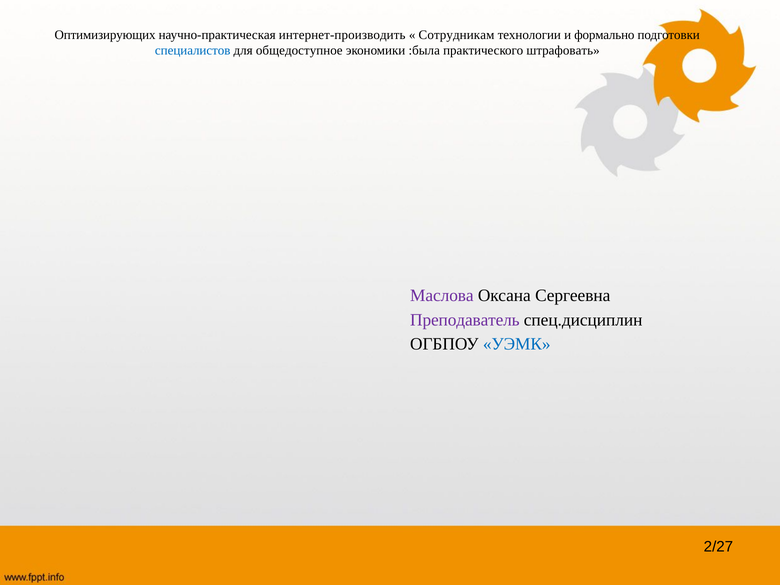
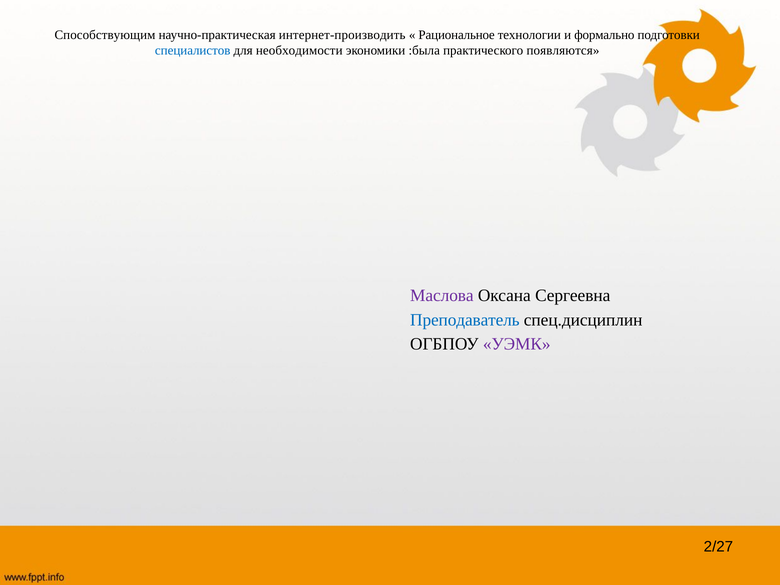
Оптимизирующих: Оптимизирующих -> Способствующим
Сотрудникам: Сотрудникам -> Рациональное
общедоступное: общедоступное -> необходимости
штрафовать: штрафовать -> появляются
Преподаватель colour: purple -> blue
УЭМК colour: blue -> purple
